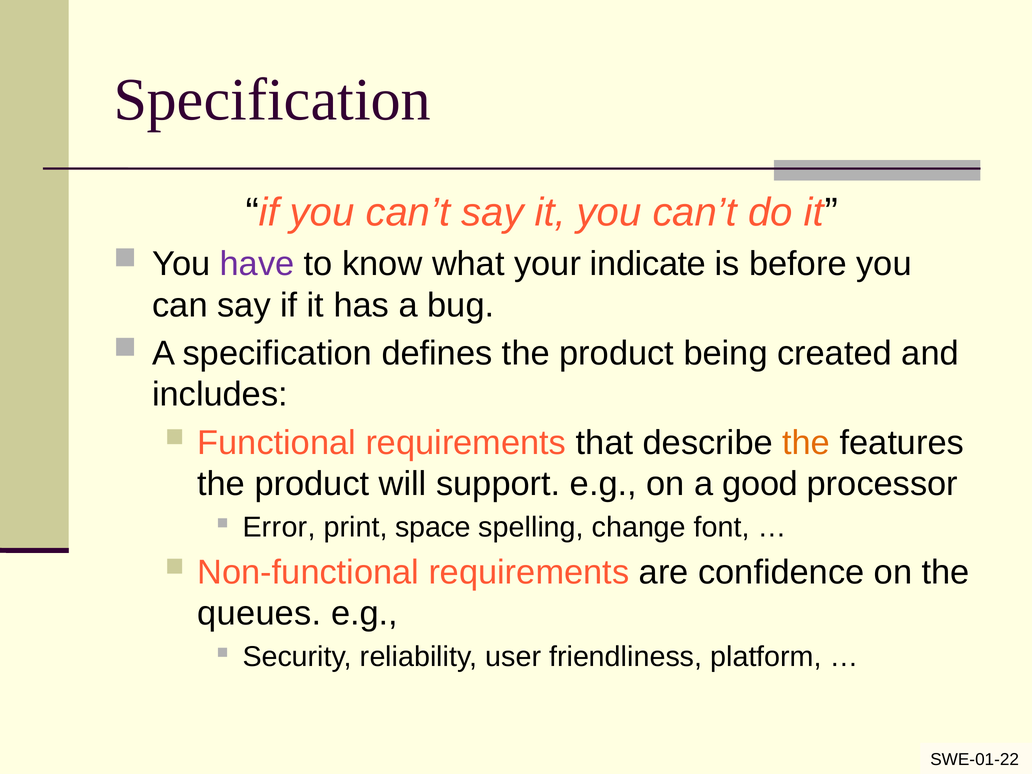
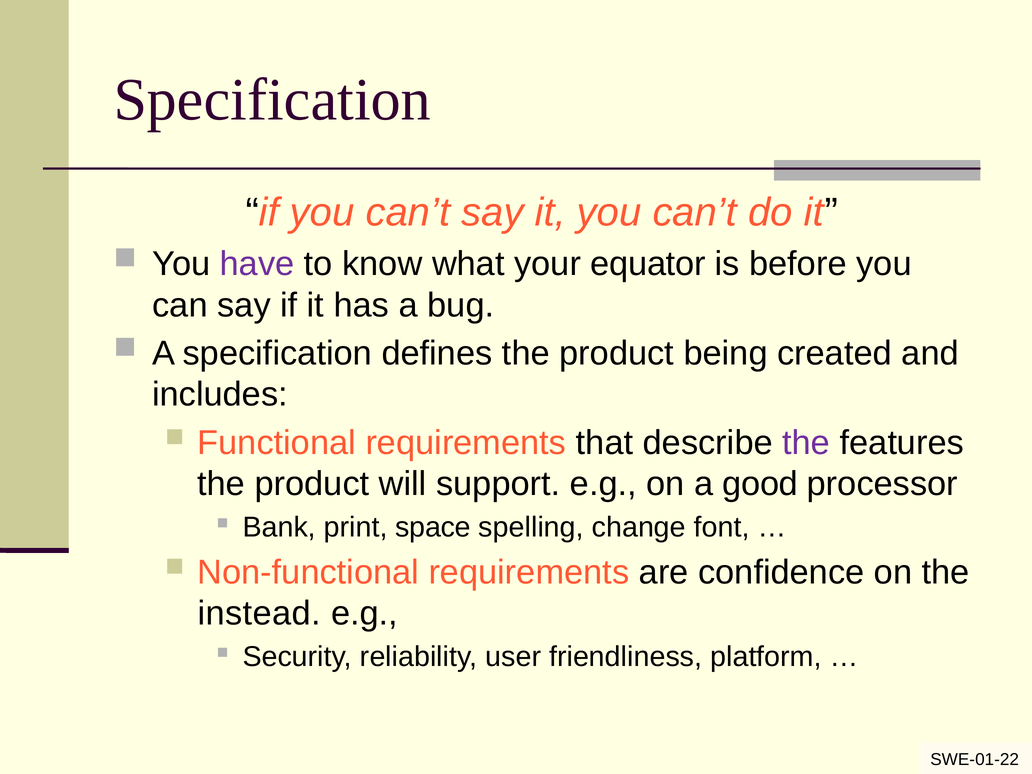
indicate: indicate -> equator
the at (806, 443) colour: orange -> purple
Error: Error -> Bank
queues: queues -> instead
